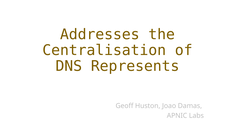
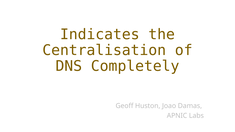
Addresses: Addresses -> Indicates
Represents: Represents -> Completely
